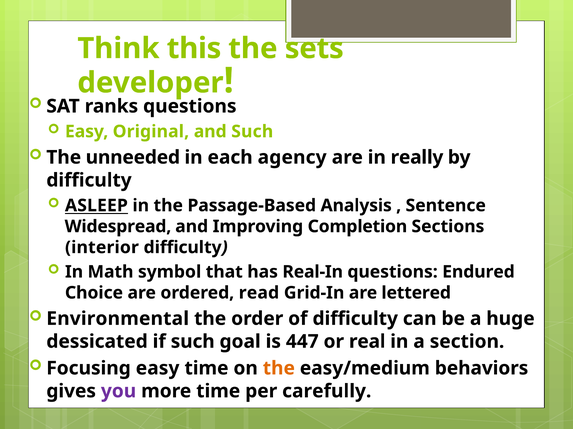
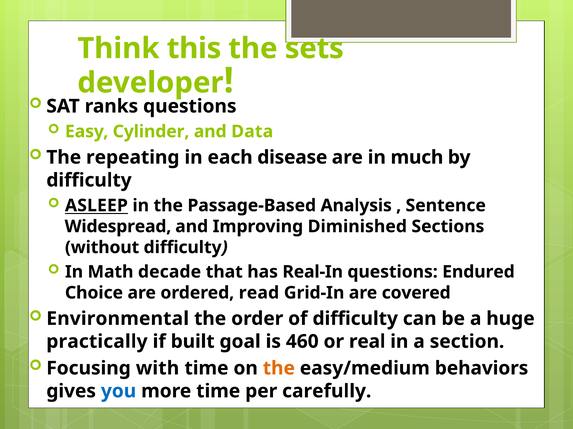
Original: Original -> Cylinder
and Such: Such -> Data
unneeded: unneeded -> repeating
agency: agency -> disease
really: really -> much
Completion: Completion -> Diminished
interior: interior -> without
symbol: symbol -> decade
lettered: lettered -> covered
dessicated: dessicated -> practically
if such: such -> built
447: 447 -> 460
Focusing easy: easy -> with
you colour: purple -> blue
